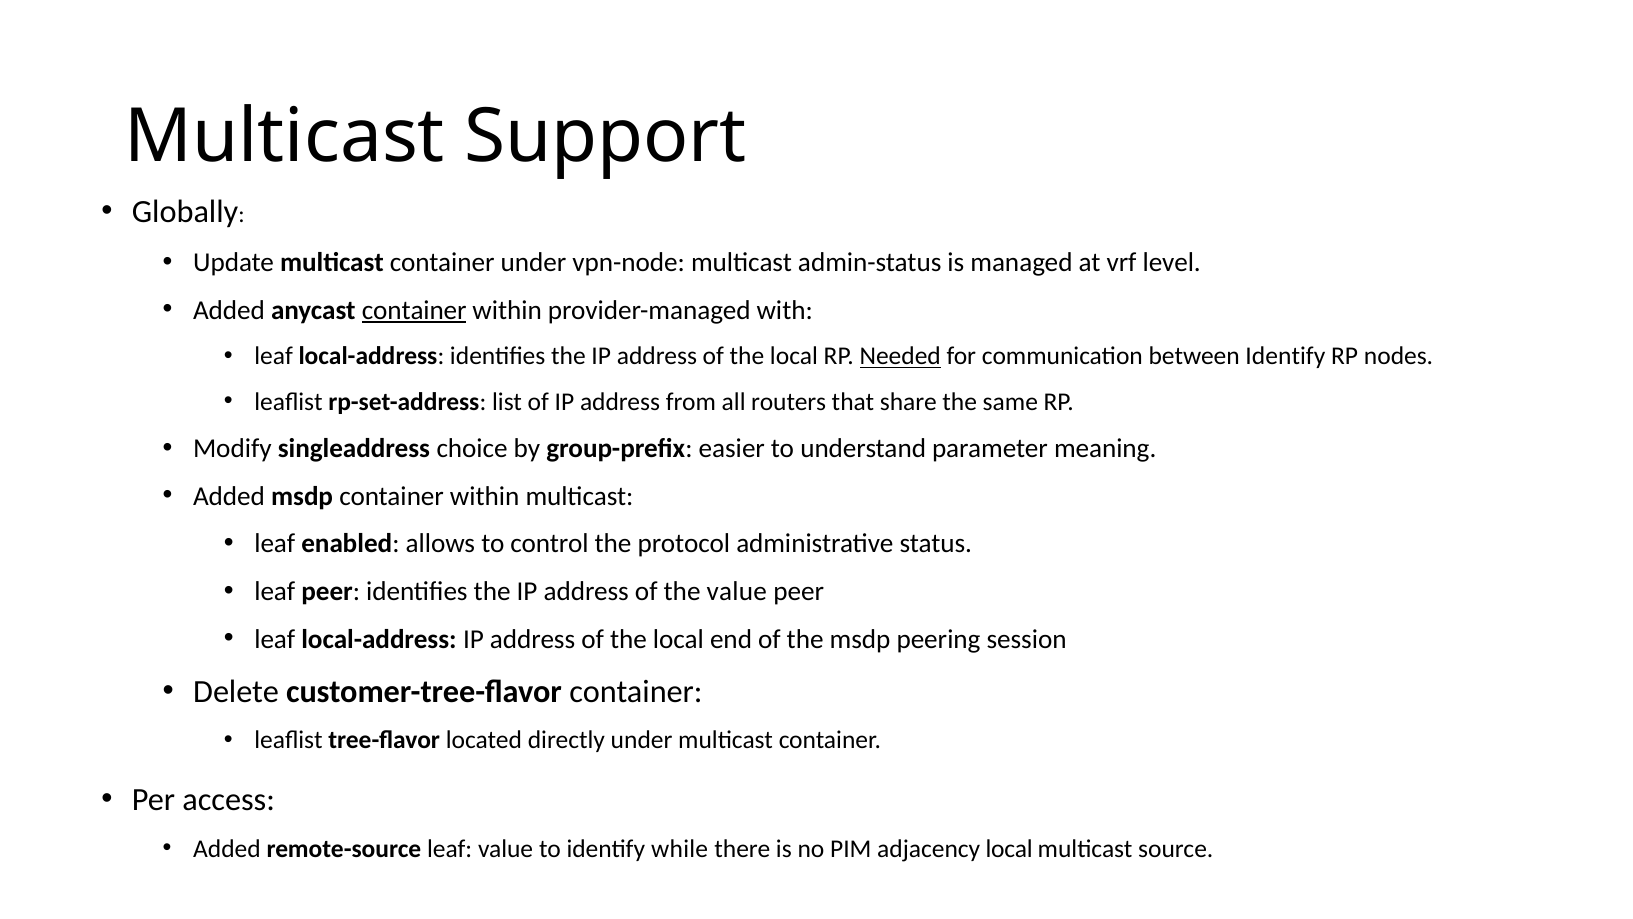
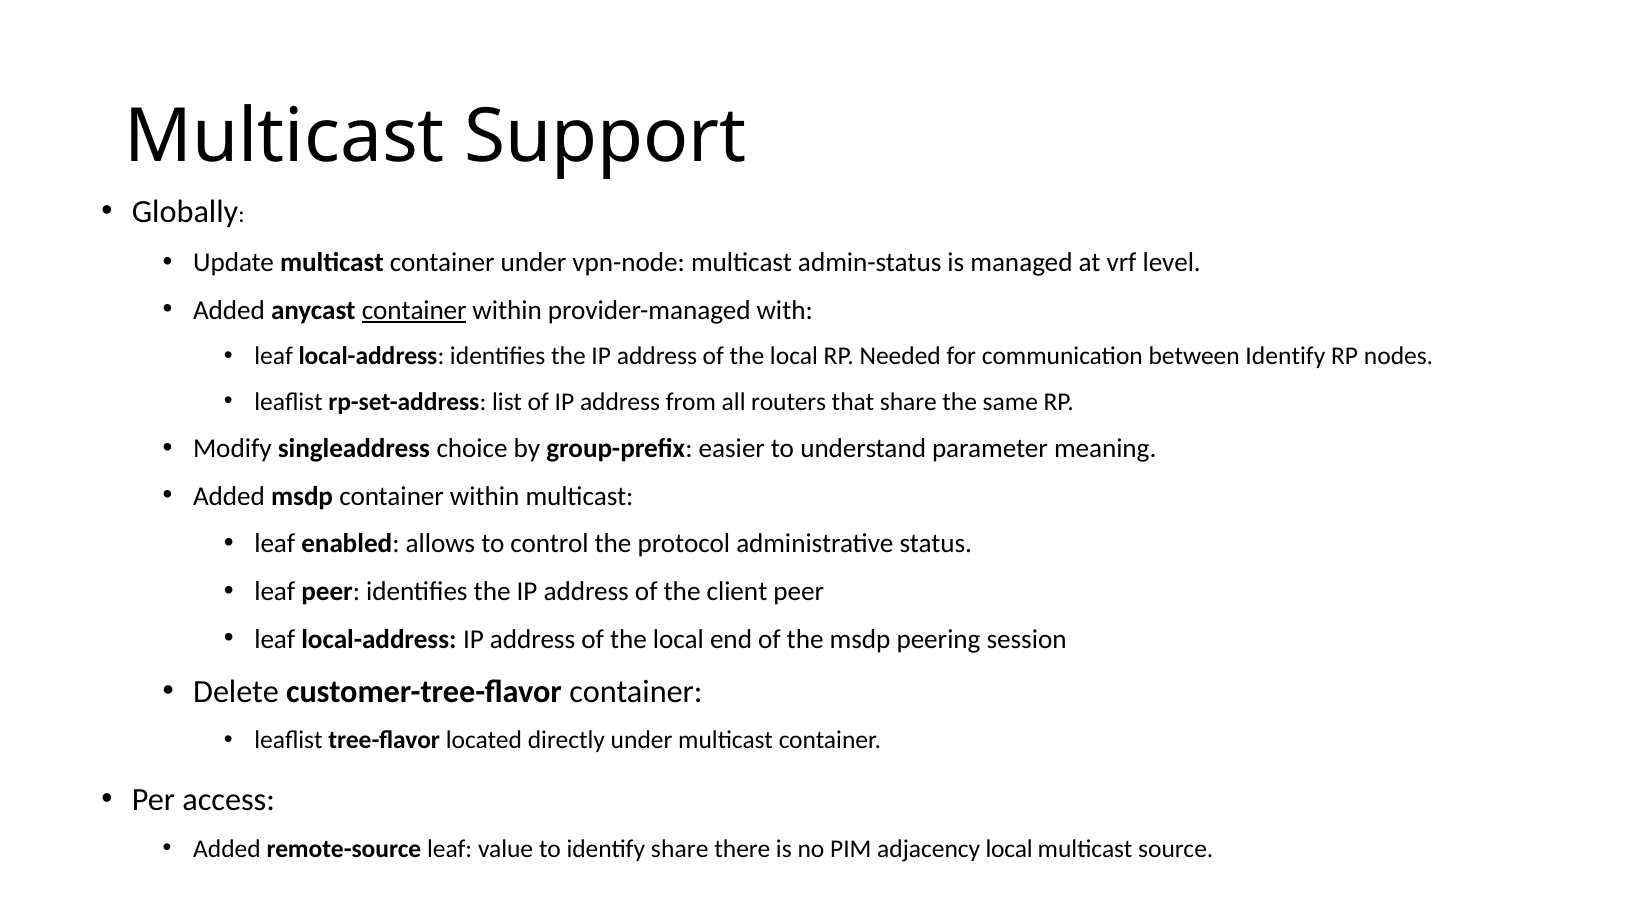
Needed underline: present -> none
the value: value -> client
identify while: while -> share
